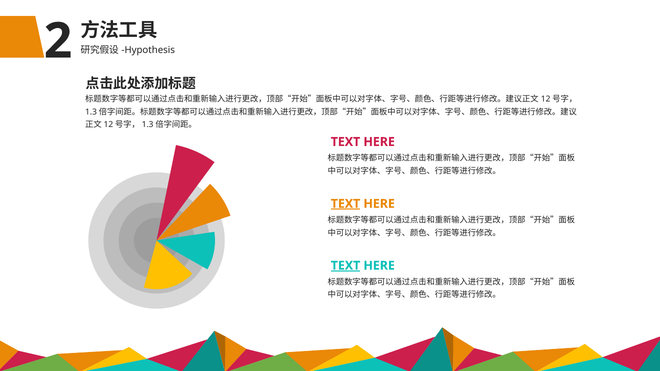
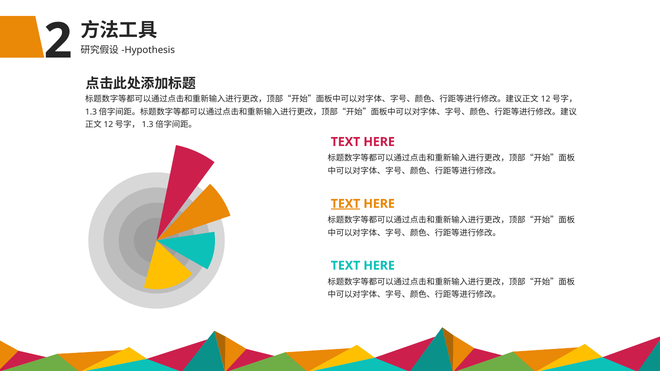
TEXT at (346, 266) underline: present -> none
